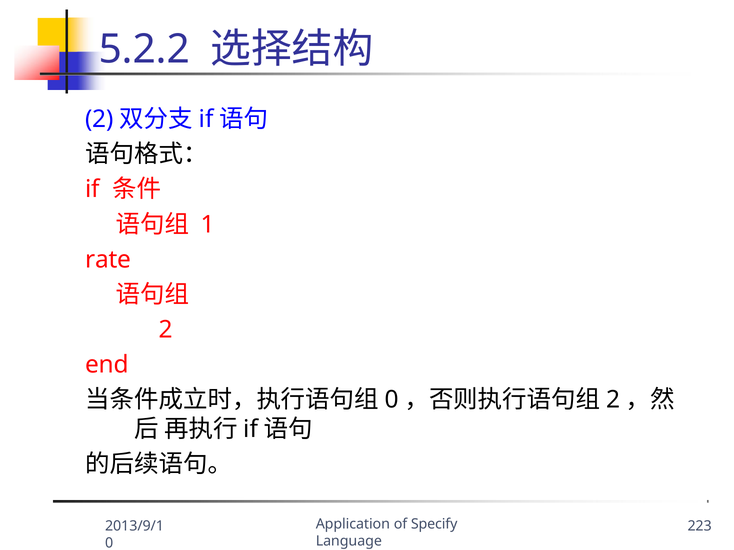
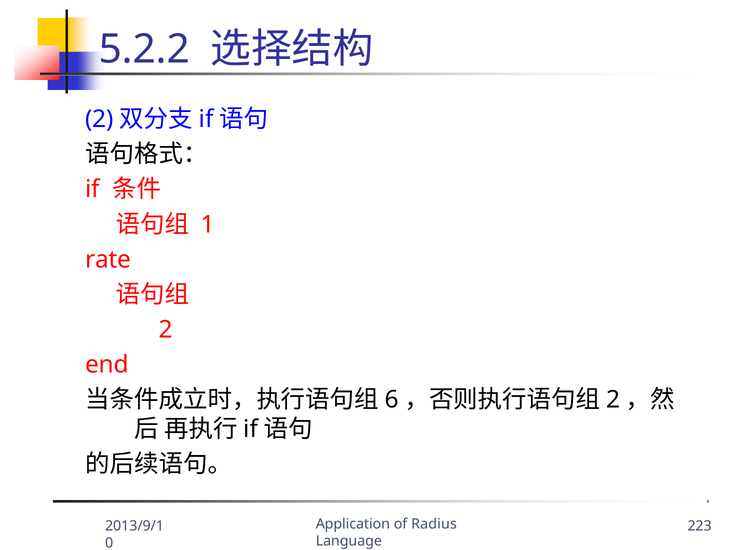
0 at (392, 400): 0 -> 6
Specify: Specify -> Radius
